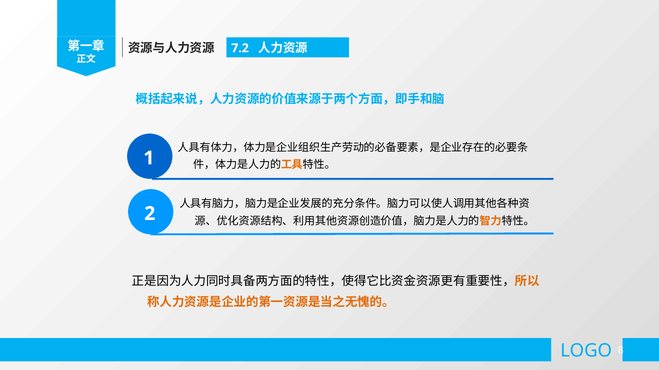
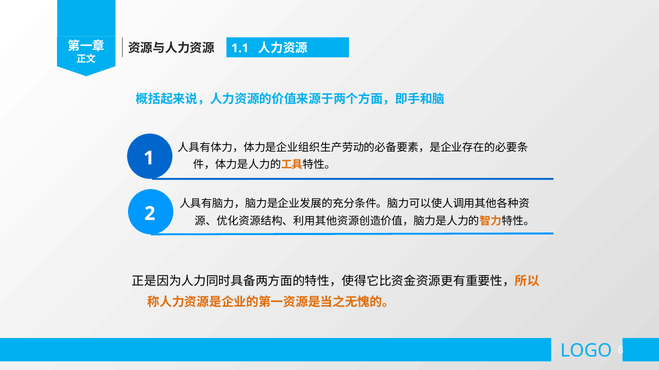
7.2: 7.2 -> 1.1
